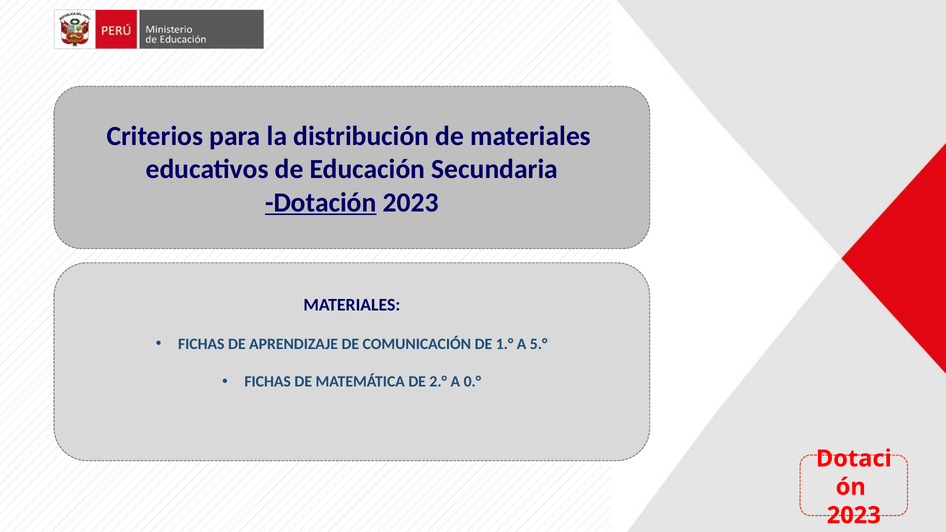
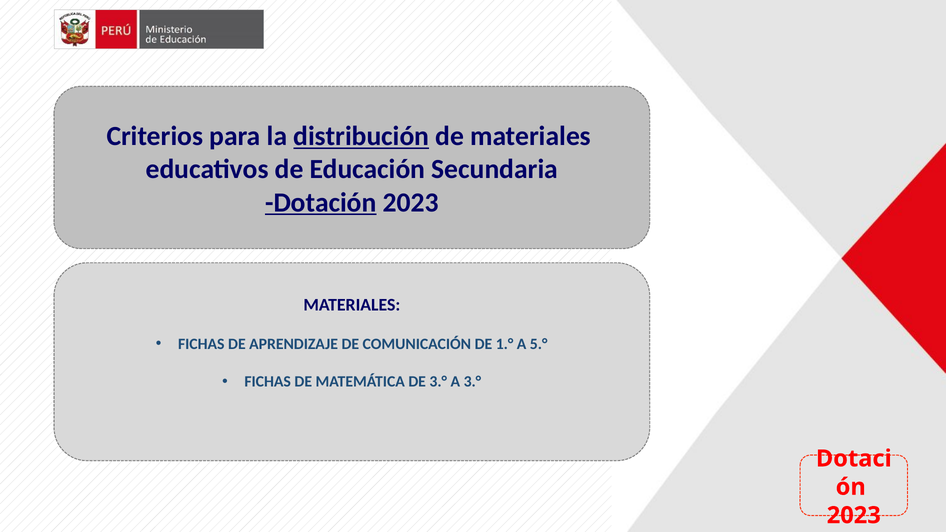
distribución underline: none -> present
DE 2.°: 2.° -> 3.°
A 0.°: 0.° -> 3.°
